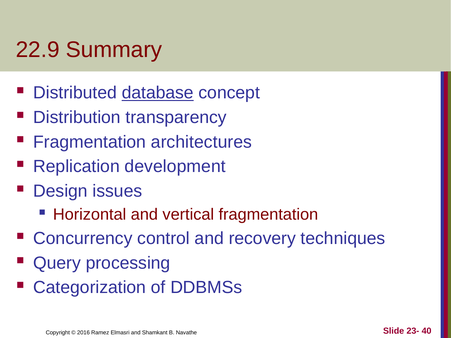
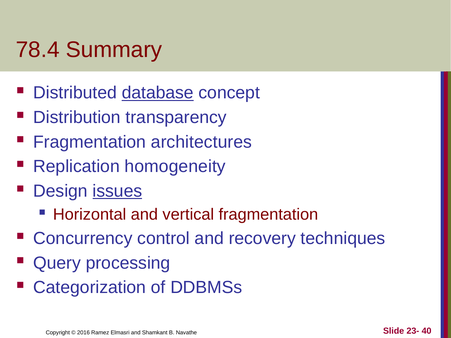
22.9: 22.9 -> 78.4
development: development -> homogeneity
issues underline: none -> present
